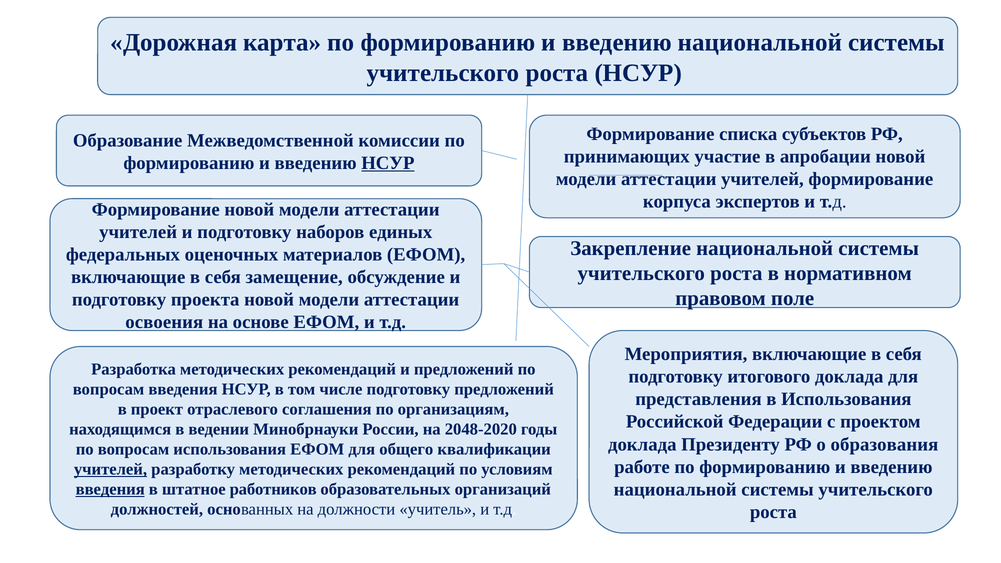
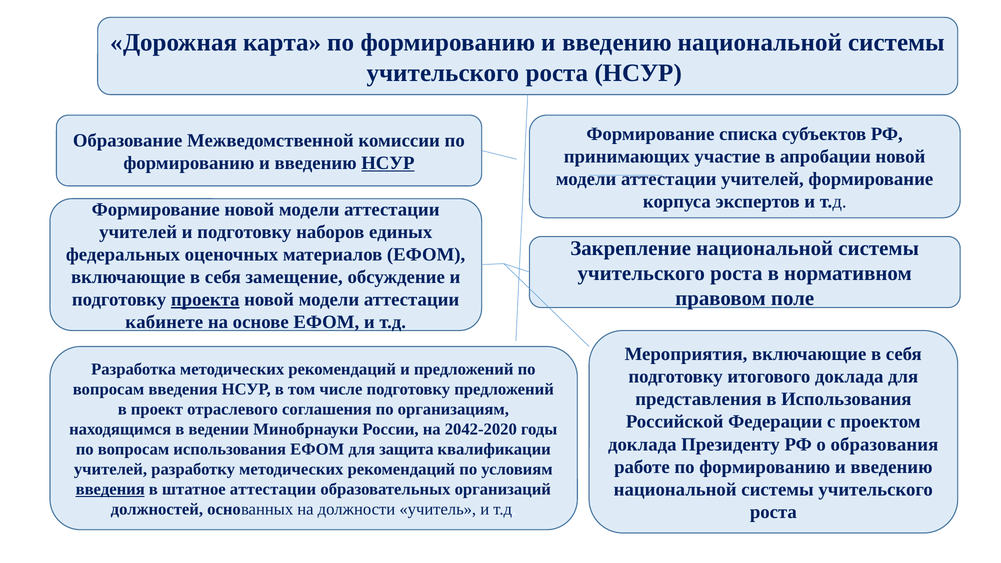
проекта underline: none -> present
освоения: освоения -> кабинете
2048-2020: 2048-2020 -> 2042-2020
общего: общего -> защита
учителей at (111, 469) underline: present -> none
штатное работников: работников -> аттестации
